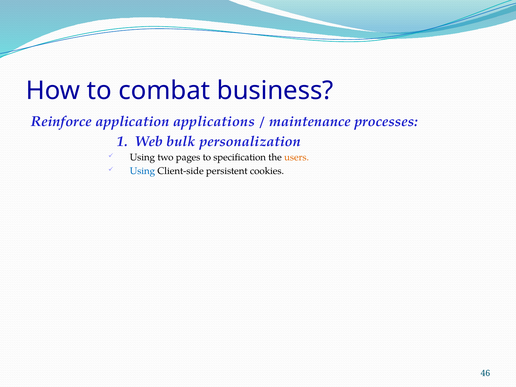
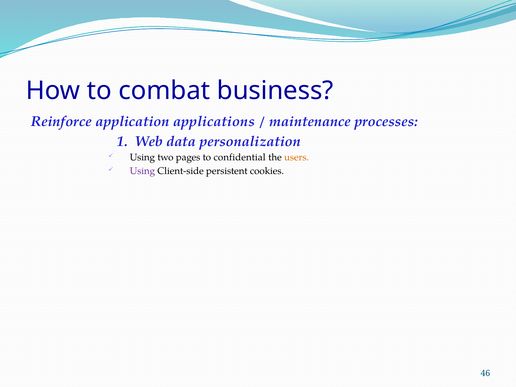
bulk: bulk -> data
specification: specification -> confidential
Using at (142, 171) colour: blue -> purple
